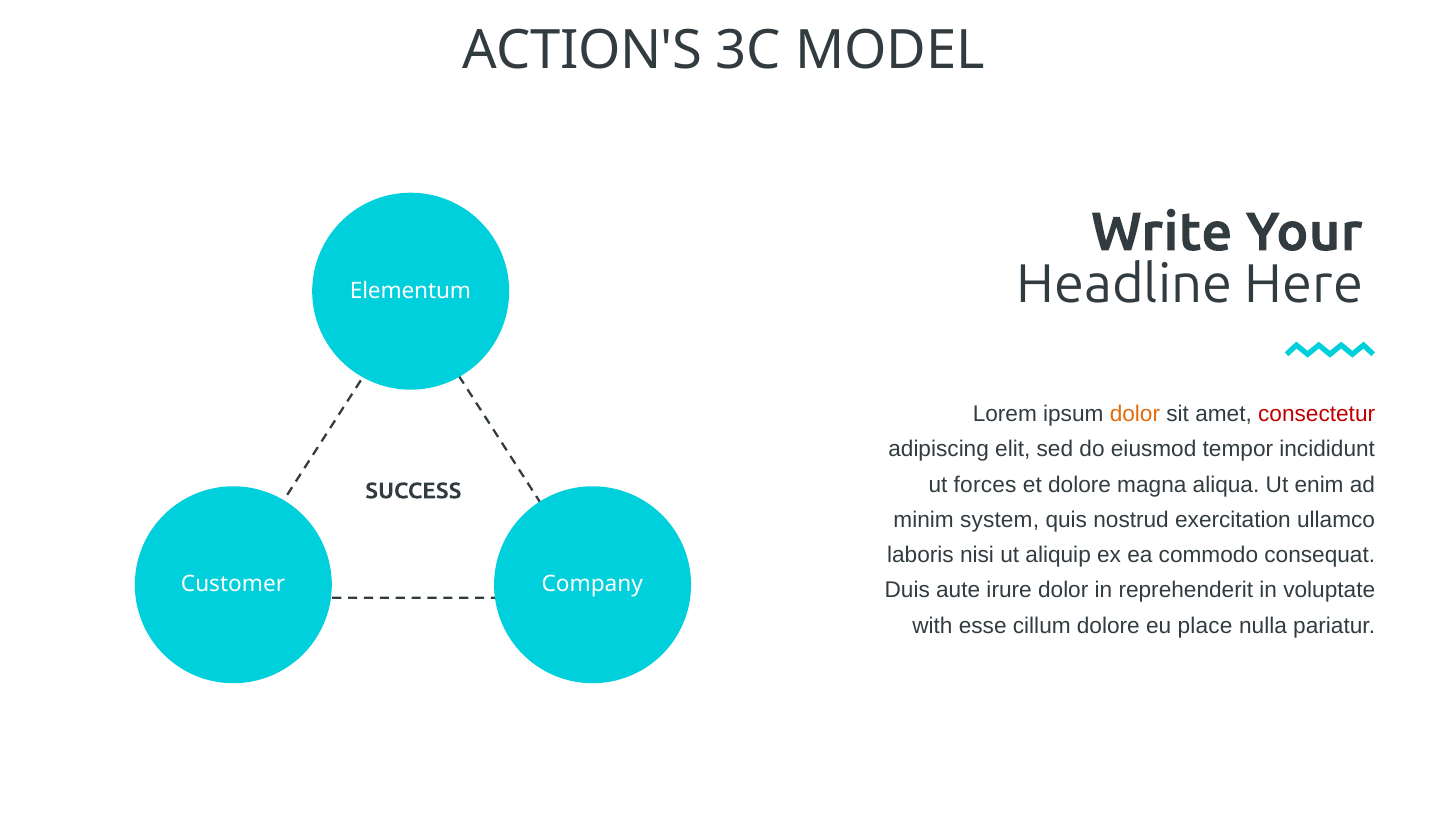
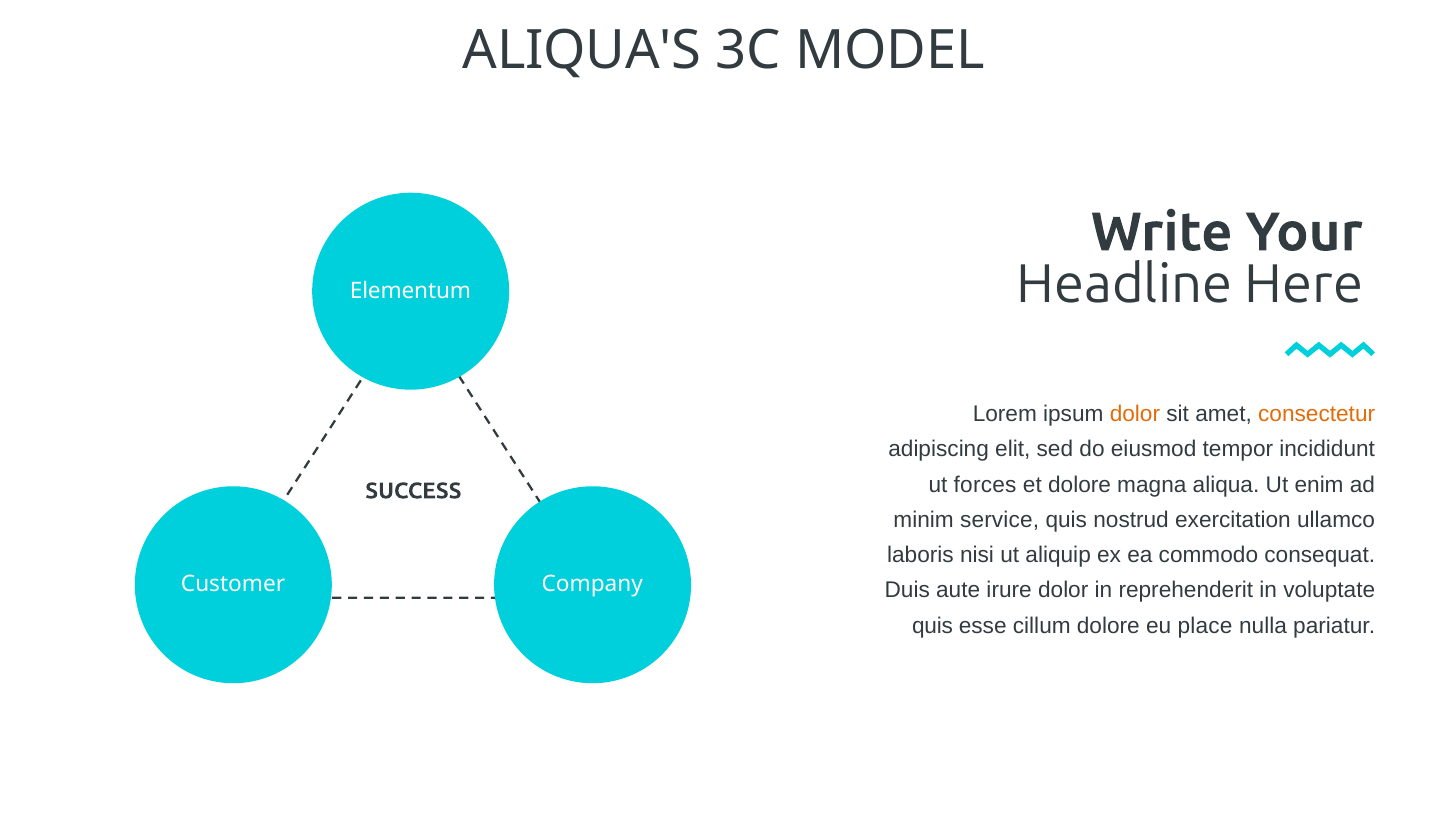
ACTION'S: ACTION'S -> ALIQUA'S
consectetur colour: red -> orange
system: system -> service
with at (932, 626): with -> quis
